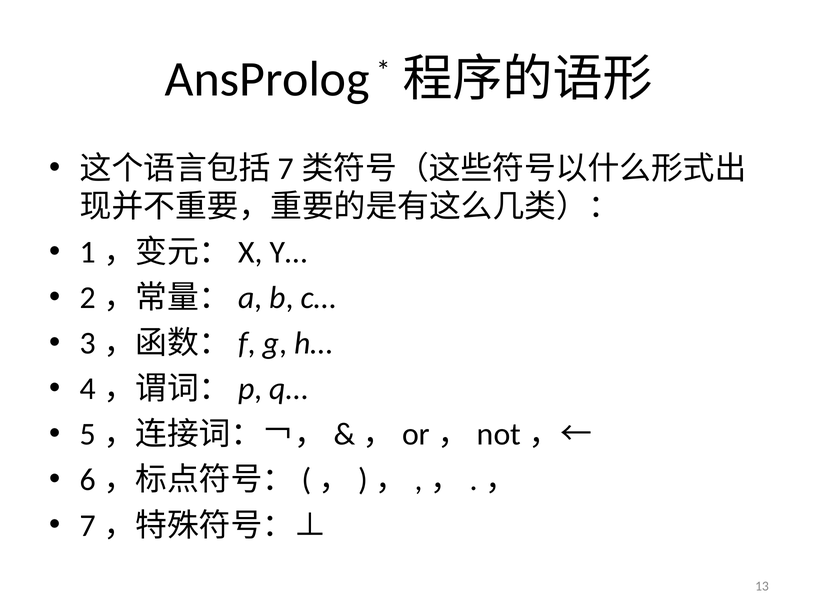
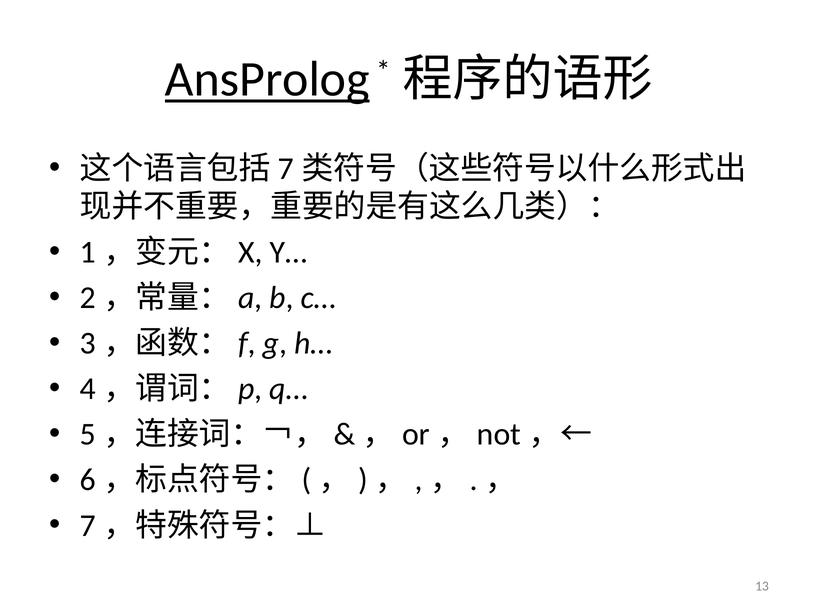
AnsProlog underline: none -> present
